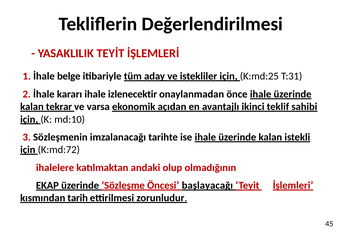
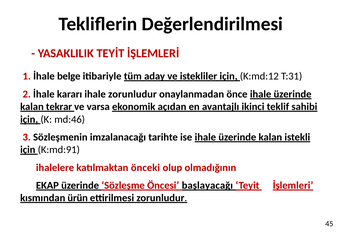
K:md:25: K:md:25 -> K:md:12
ihale izlenecektir: izlenecektir -> zorunludur
md:10: md:10 -> md:46
K:md:72: K:md:72 -> K:md:91
andaki: andaki -> önceki
tarih: tarih -> ürün
